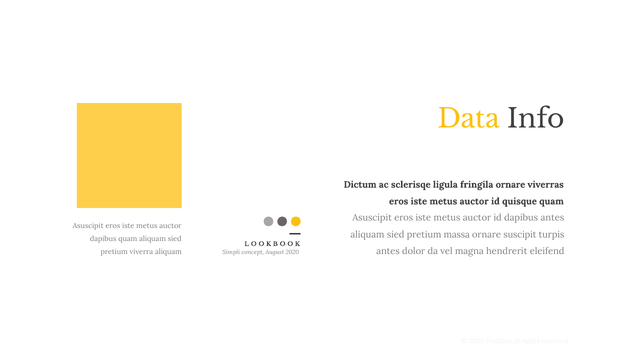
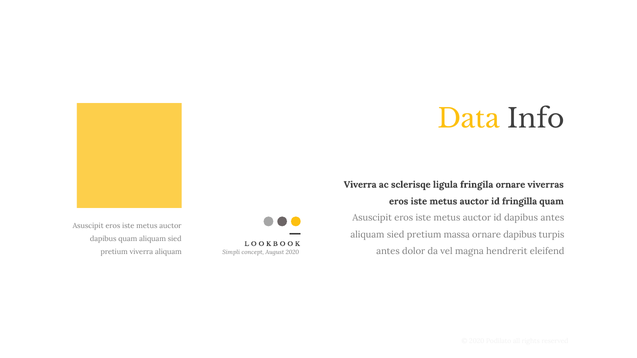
Dictum at (360, 185): Dictum -> Viverra
quisque: quisque -> fringilla
ornare suscipit: suscipit -> dapibus
